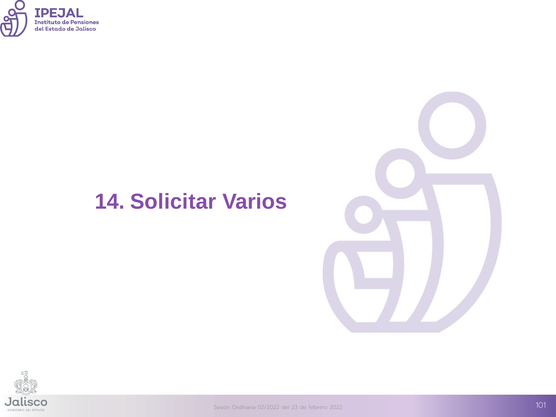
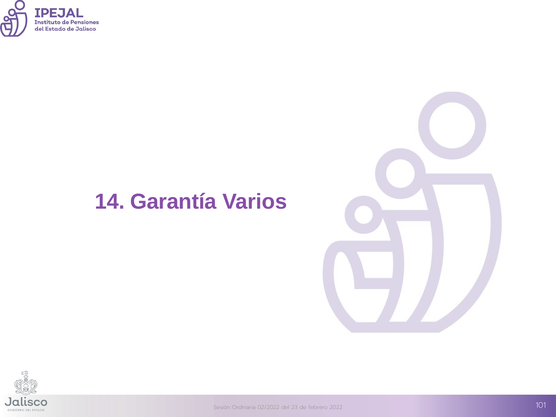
Solicitar: Solicitar -> Garantía
